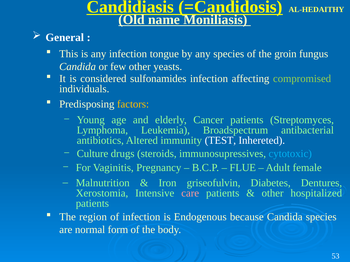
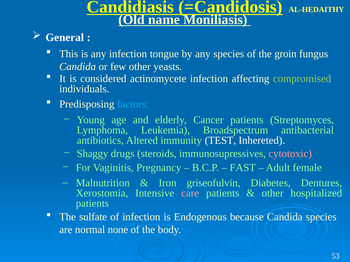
sulfonamides: sulfonamides -> actinomycete
factors colour: yellow -> light blue
Culture: Culture -> Shaggy
cytotoxic colour: light blue -> pink
FLUE: FLUE -> FAST
region: region -> sulfate
form: form -> none
